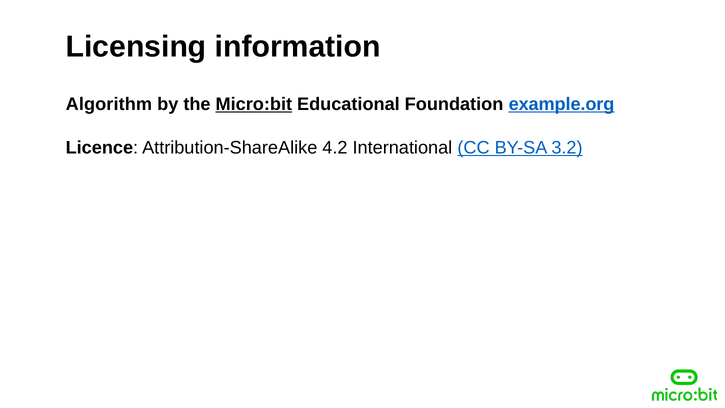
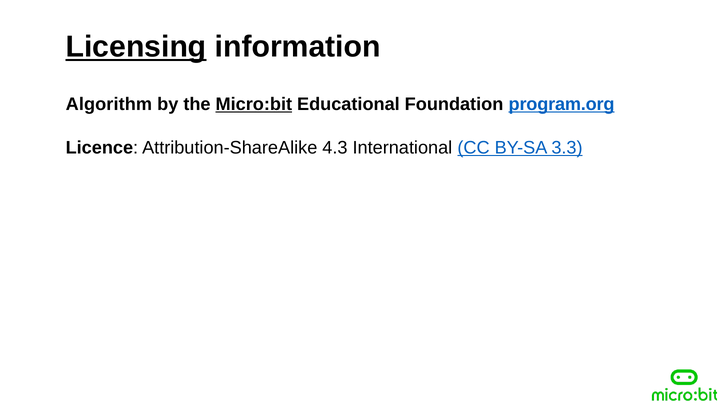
Licensing underline: none -> present
example.org: example.org -> program.org
4.2: 4.2 -> 4.3
3.2: 3.2 -> 3.3
